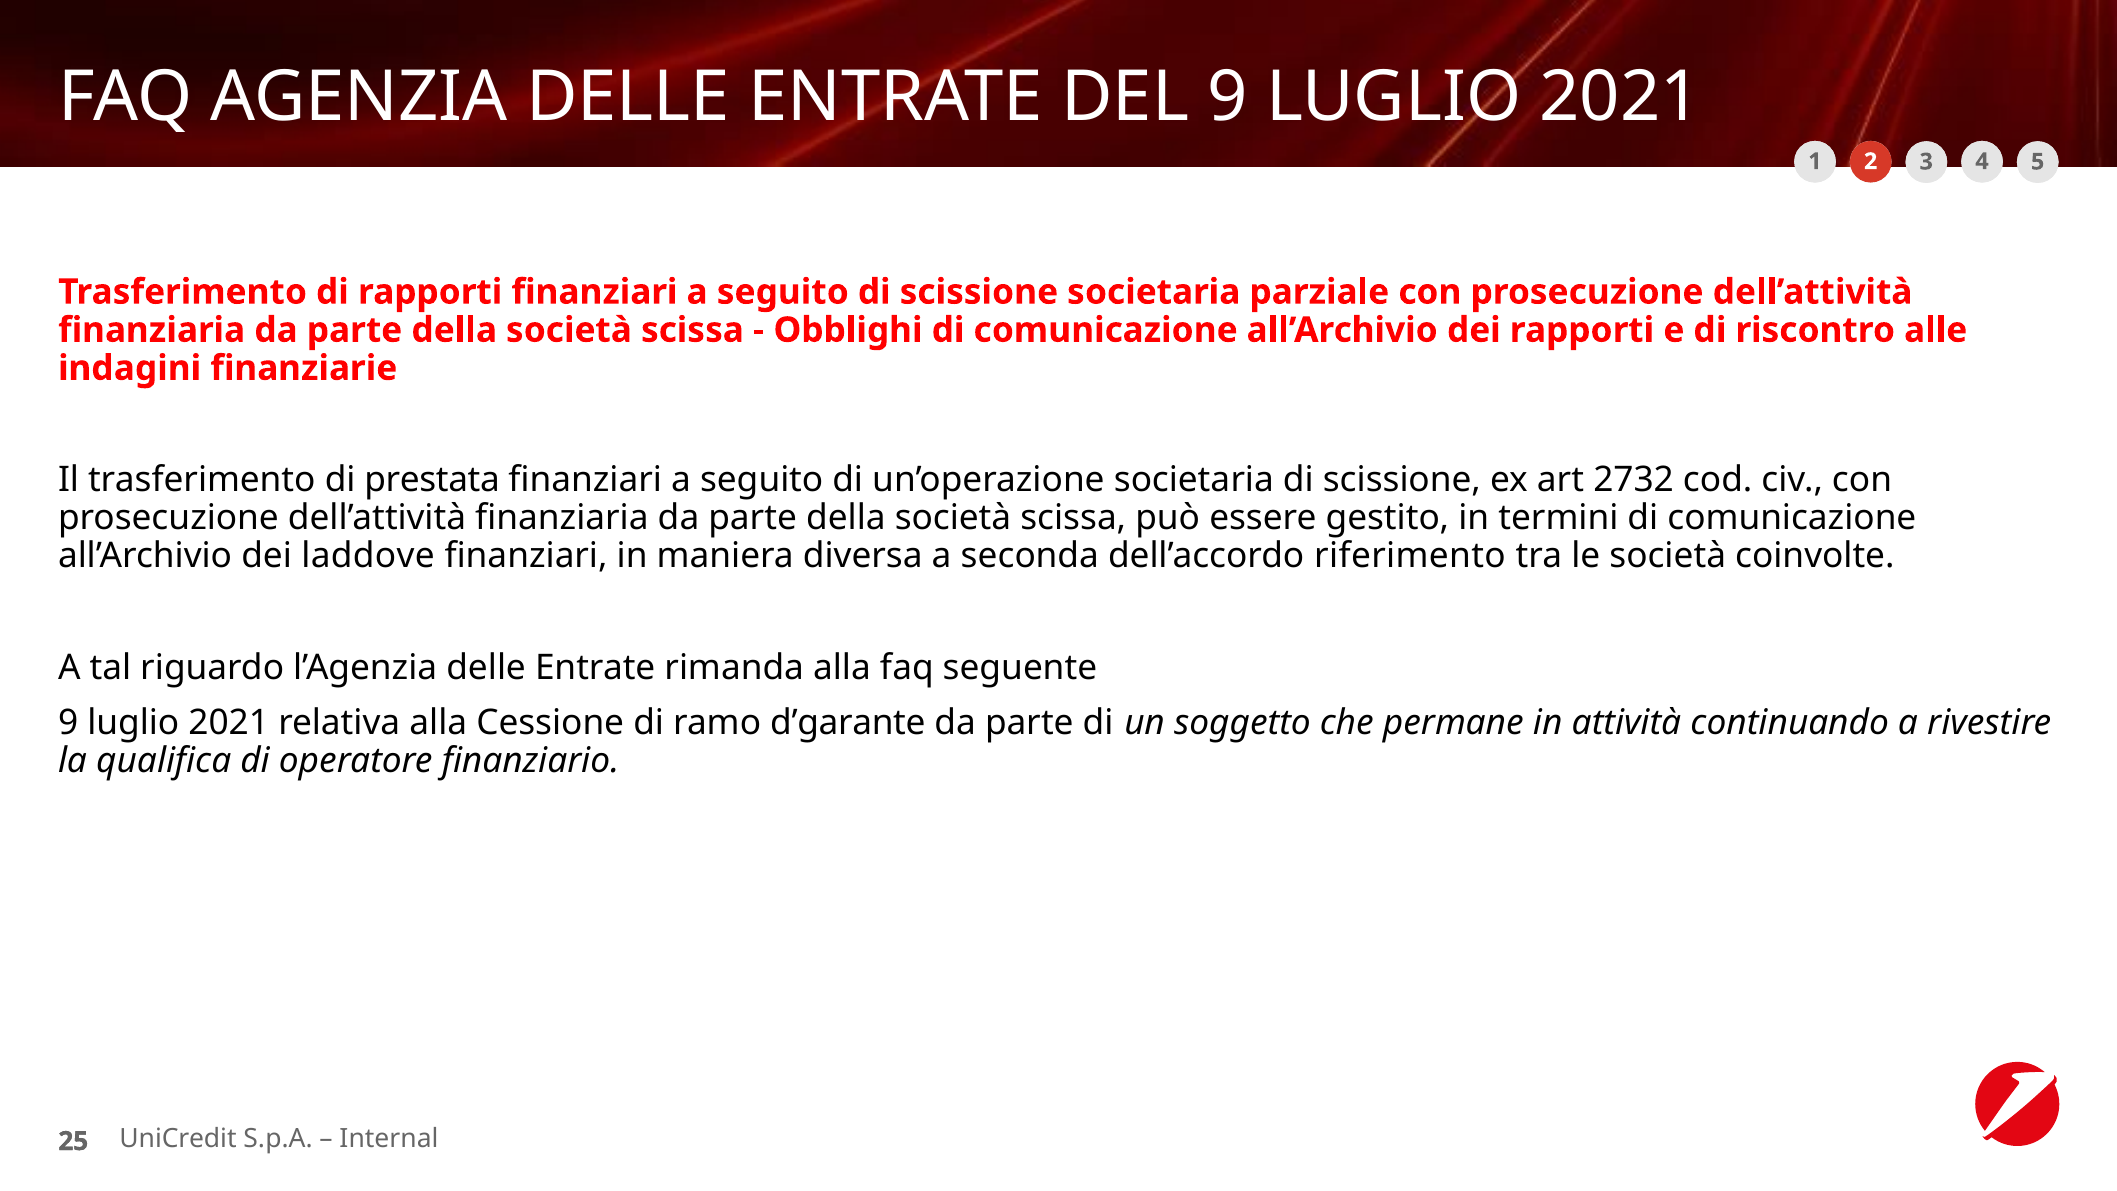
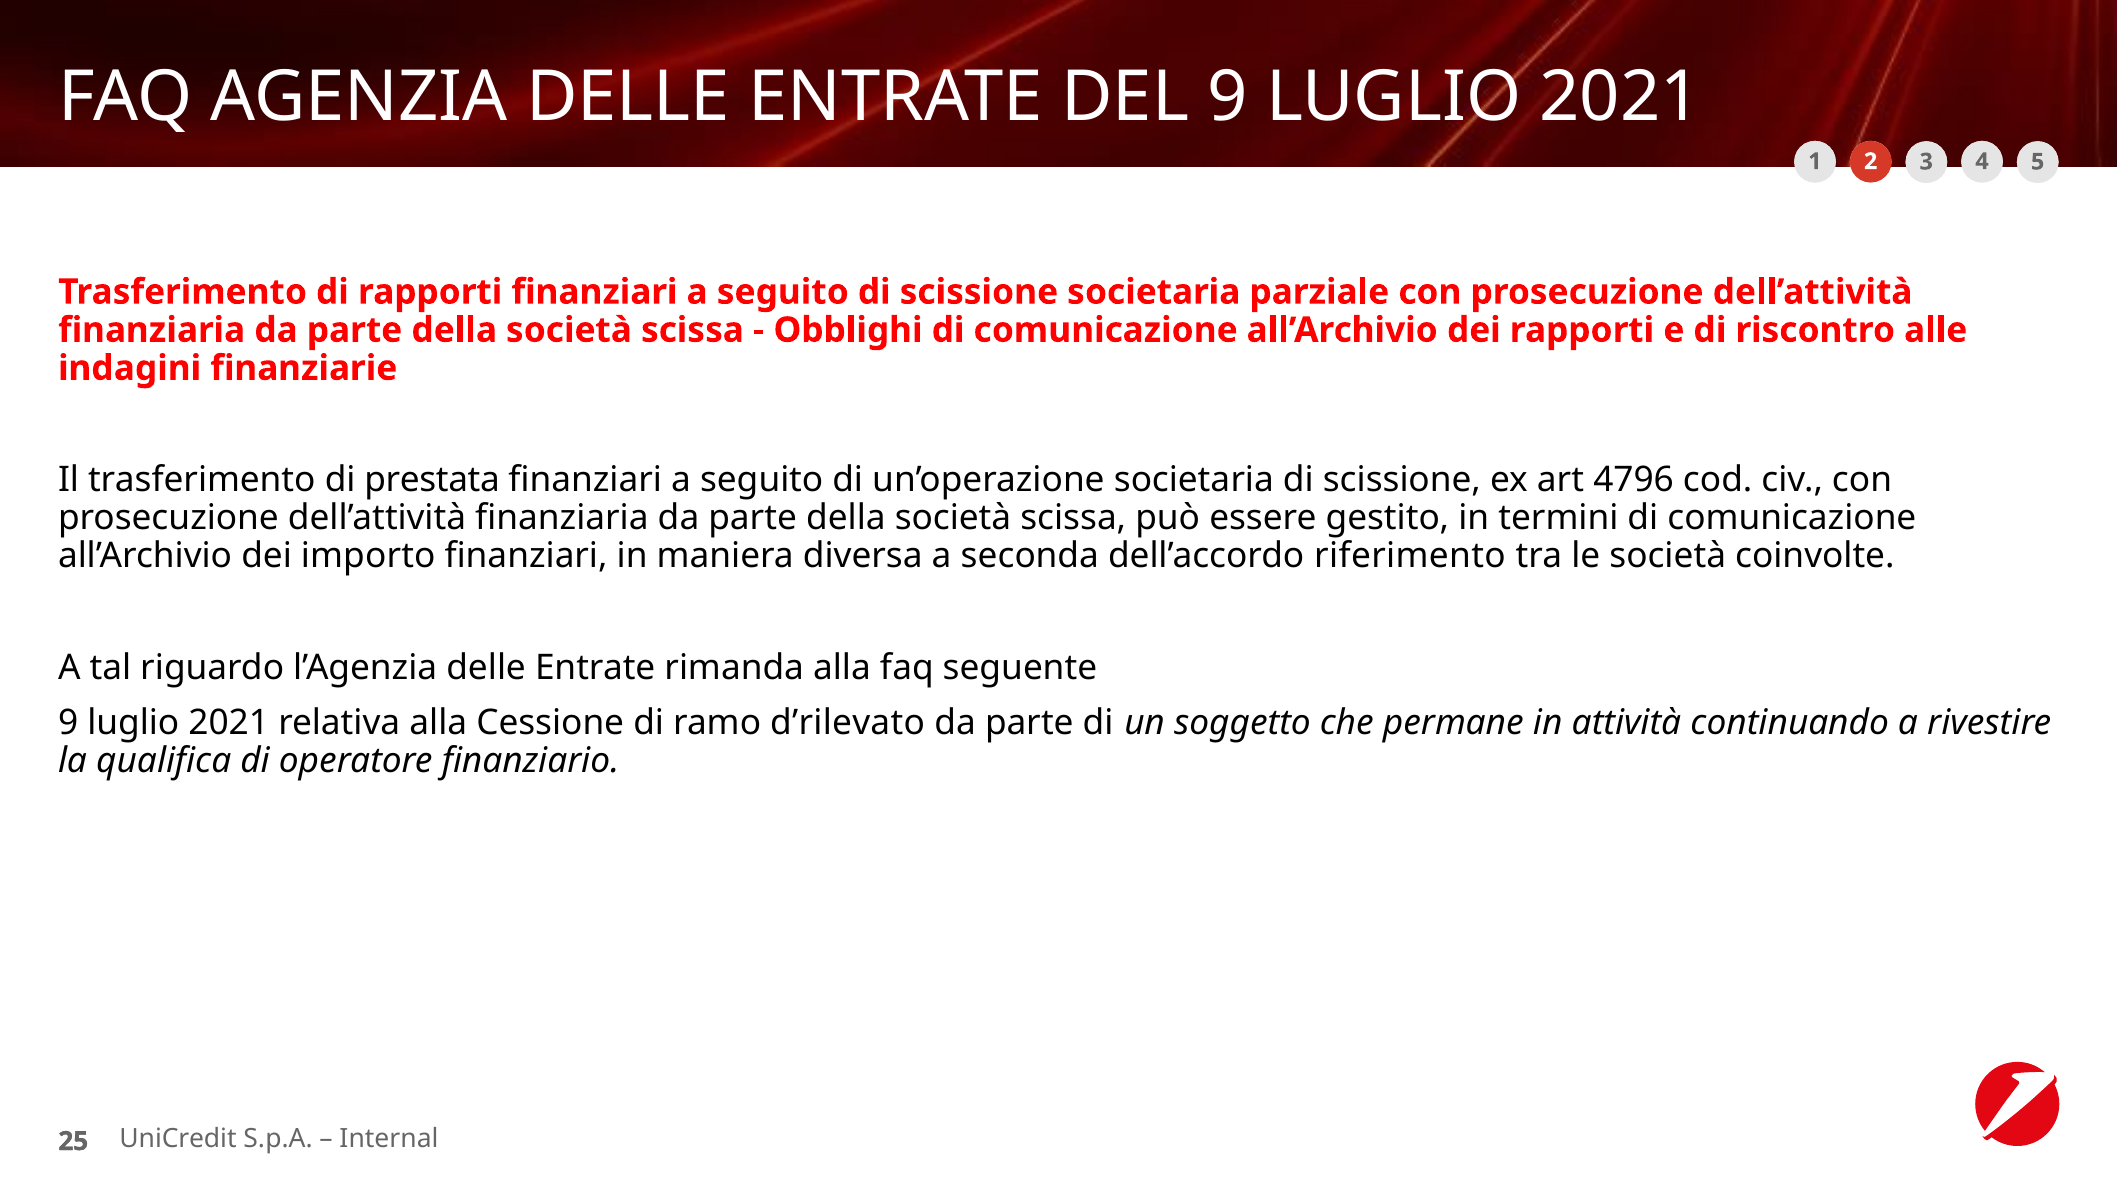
2732: 2732 -> 4796
laddove: laddove -> importo
d’garante: d’garante -> d’rilevato
